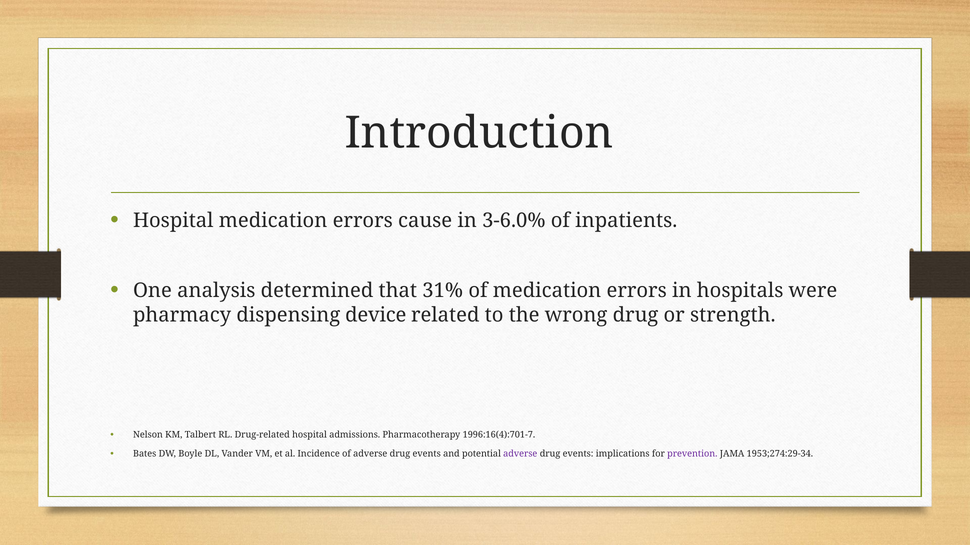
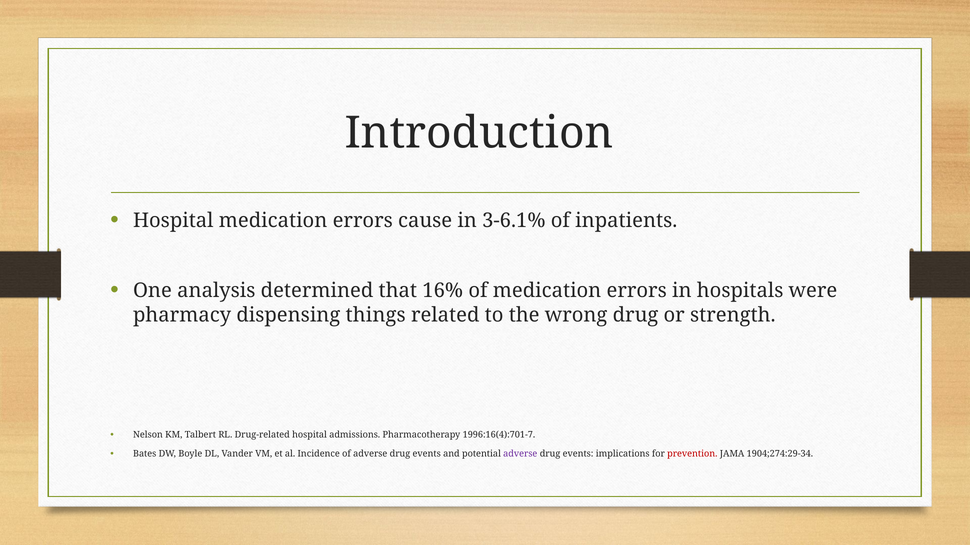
3-6.0%: 3-6.0% -> 3-6.1%
31%: 31% -> 16%
device: device -> things
prevention colour: purple -> red
1953;274:29-34: 1953;274:29-34 -> 1904;274:29-34
